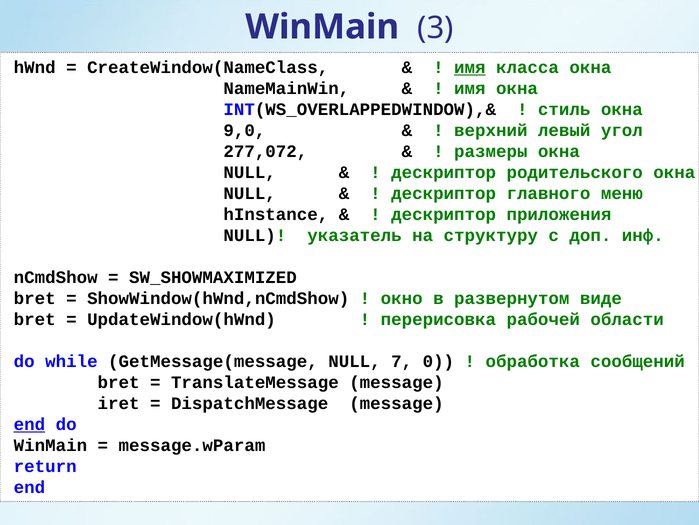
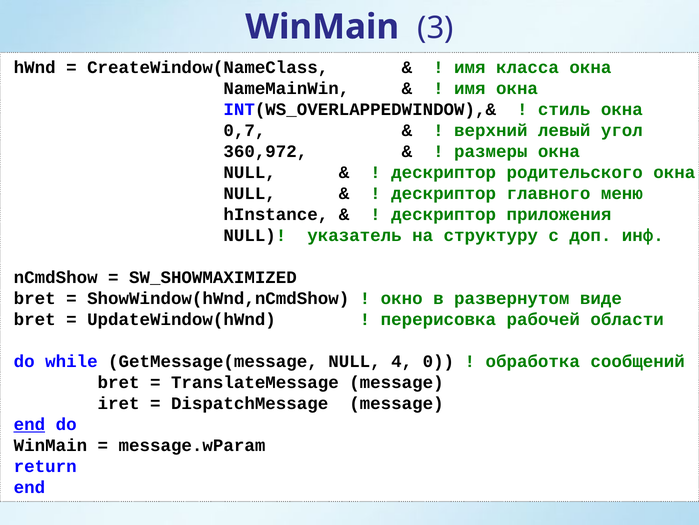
имя at (470, 68) underline: present -> none
9,0: 9,0 -> 0,7
277,072: 277,072 -> 360,972
7: 7 -> 4
